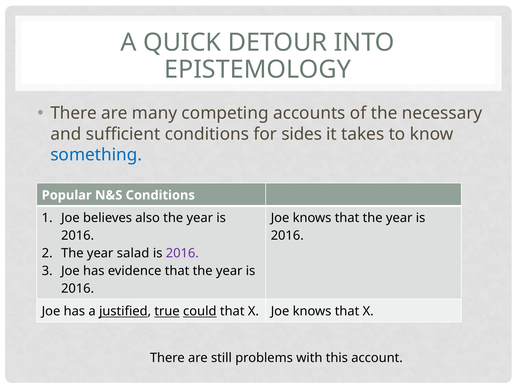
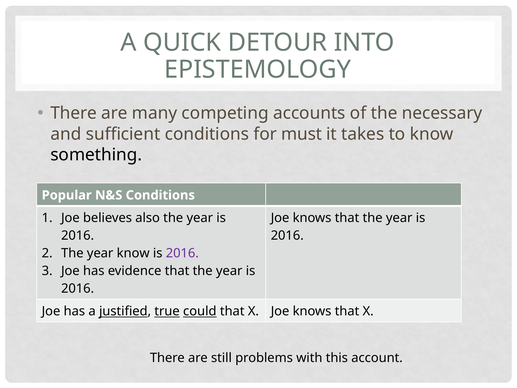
sides: sides -> must
something colour: blue -> black
year salad: salad -> know
